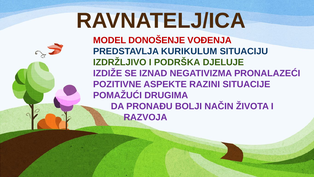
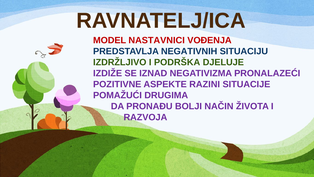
DONOŠENJE: DONOŠENJE -> NASTAVNICI
KURIKULUM: KURIKULUM -> NEGATIVNIH
